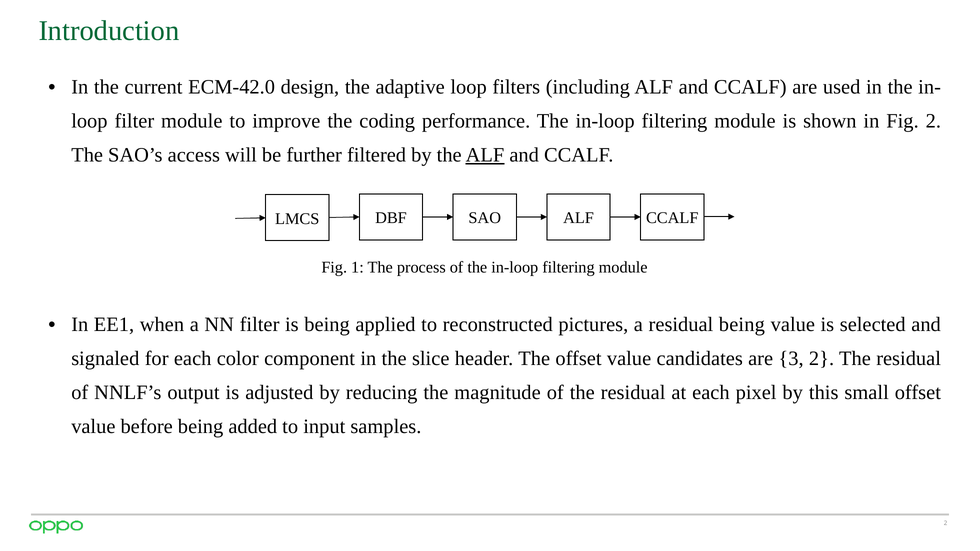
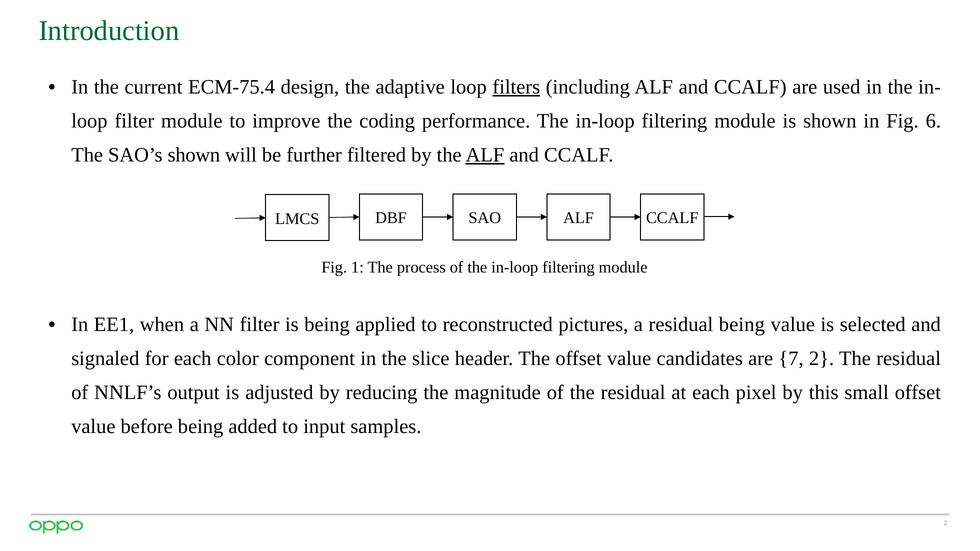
ECM-42.0: ECM-42.0 -> ECM-75.4
filters underline: none -> present
Fig 2: 2 -> 6
SAO’s access: access -> shown
3: 3 -> 7
